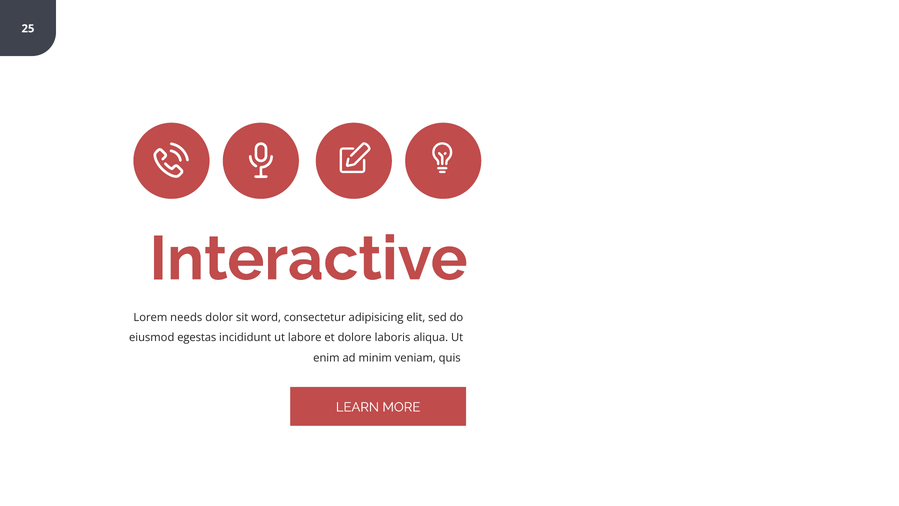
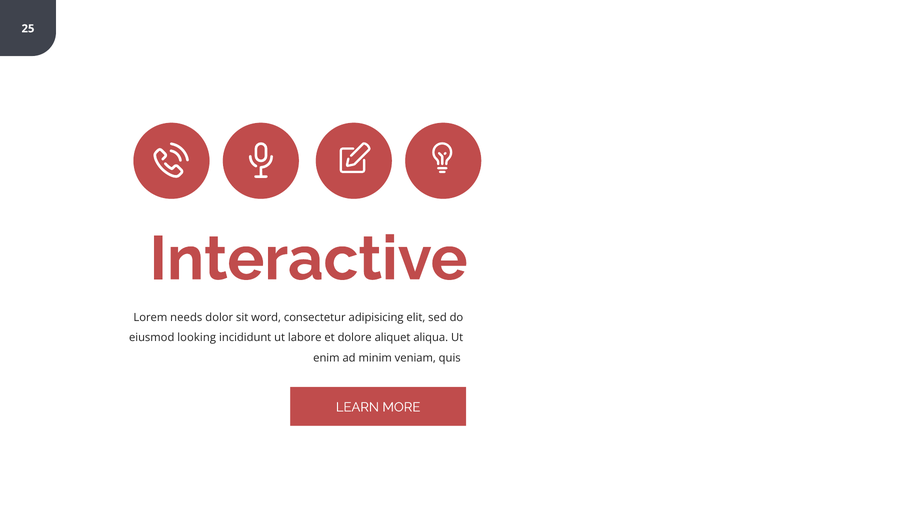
egestas: egestas -> looking
laboris: laboris -> aliquet
